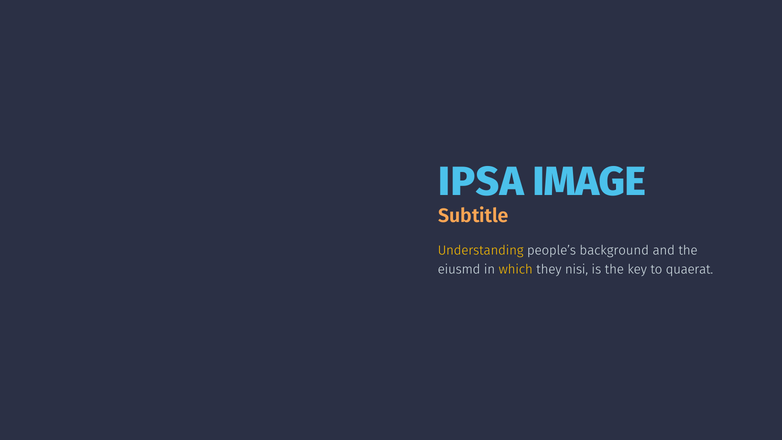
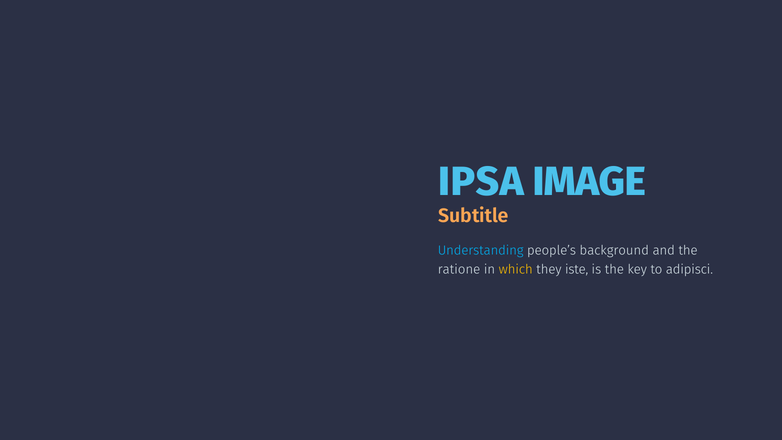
Understanding colour: yellow -> light blue
eiusmd: eiusmd -> ratione
nisi: nisi -> iste
quaerat: quaerat -> adipisci
